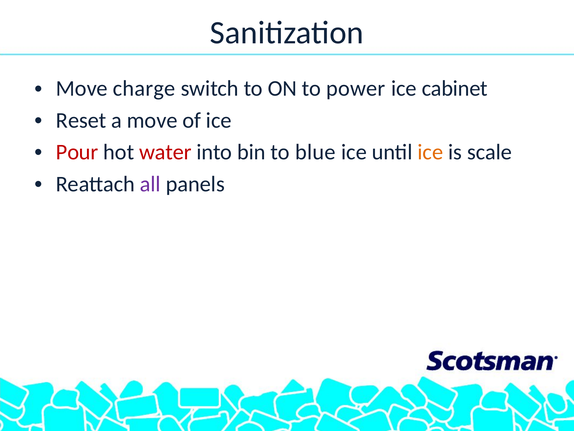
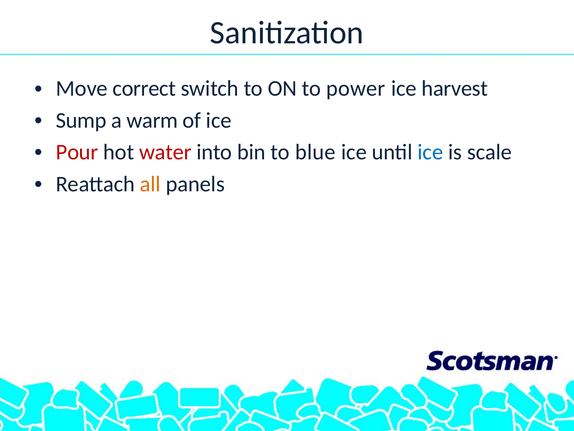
charge: charge -> correct
cabinet: cabinet -> harvest
Reset: Reset -> Sump
a move: move -> warm
ice at (430, 152) colour: orange -> blue
all colour: purple -> orange
